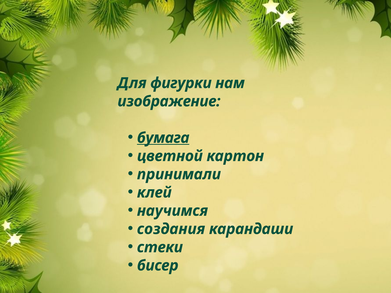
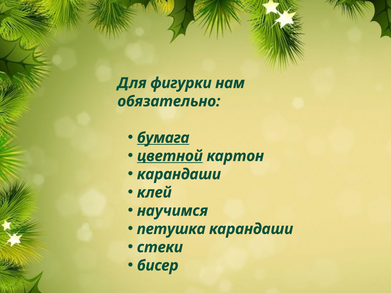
изображение: изображение -> обязательно
цветной underline: none -> present
принимали at (179, 174): принимали -> карандаши
создания: создания -> петушка
